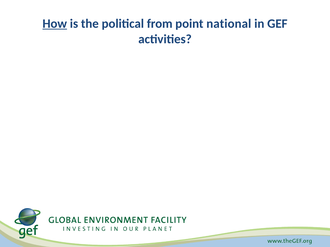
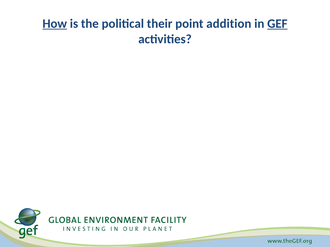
from: from -> their
national: national -> addition
GEF underline: none -> present
